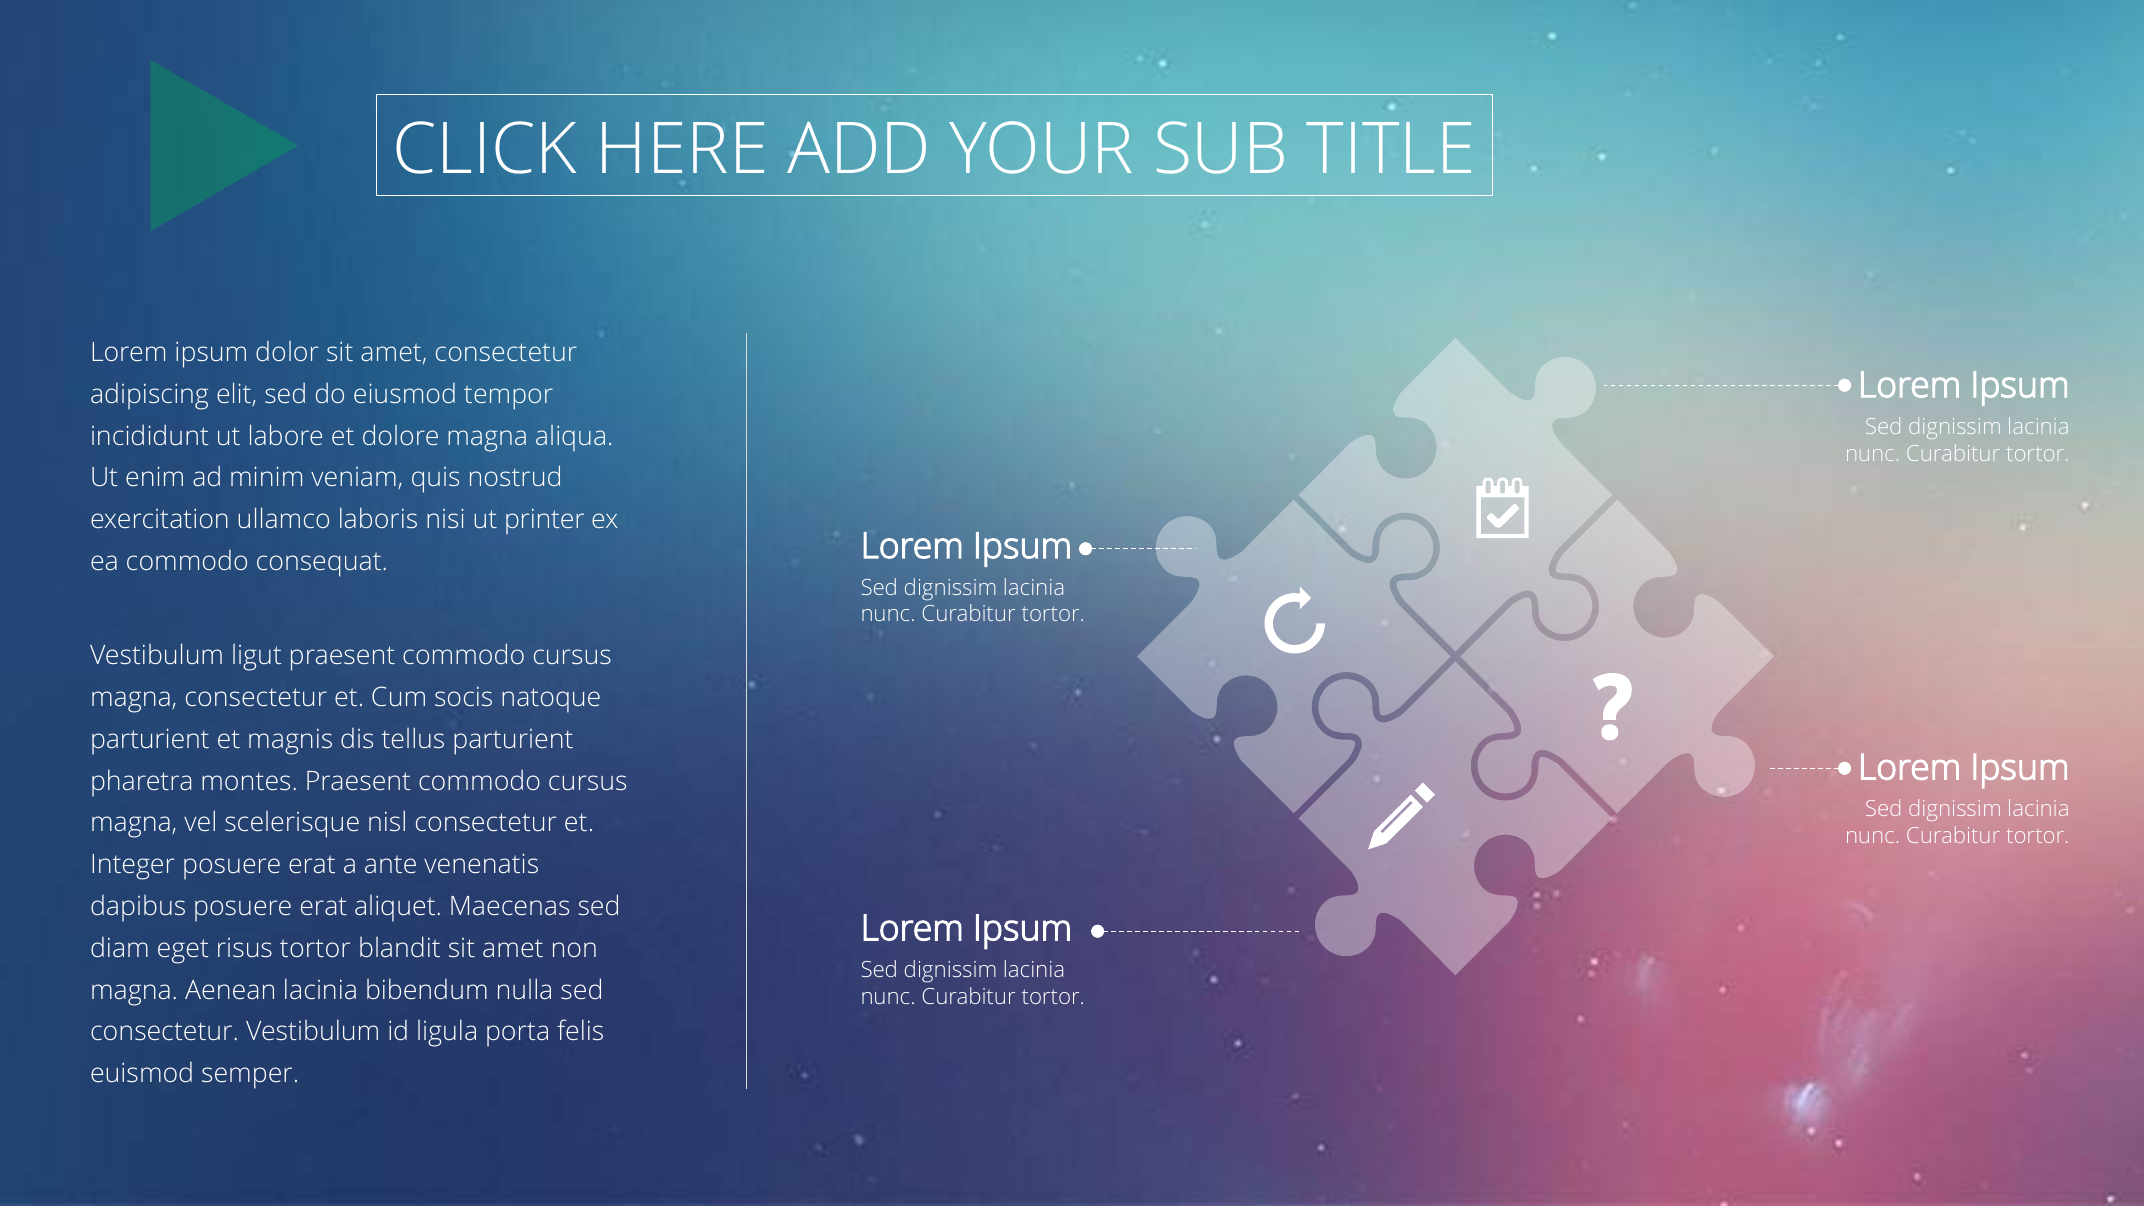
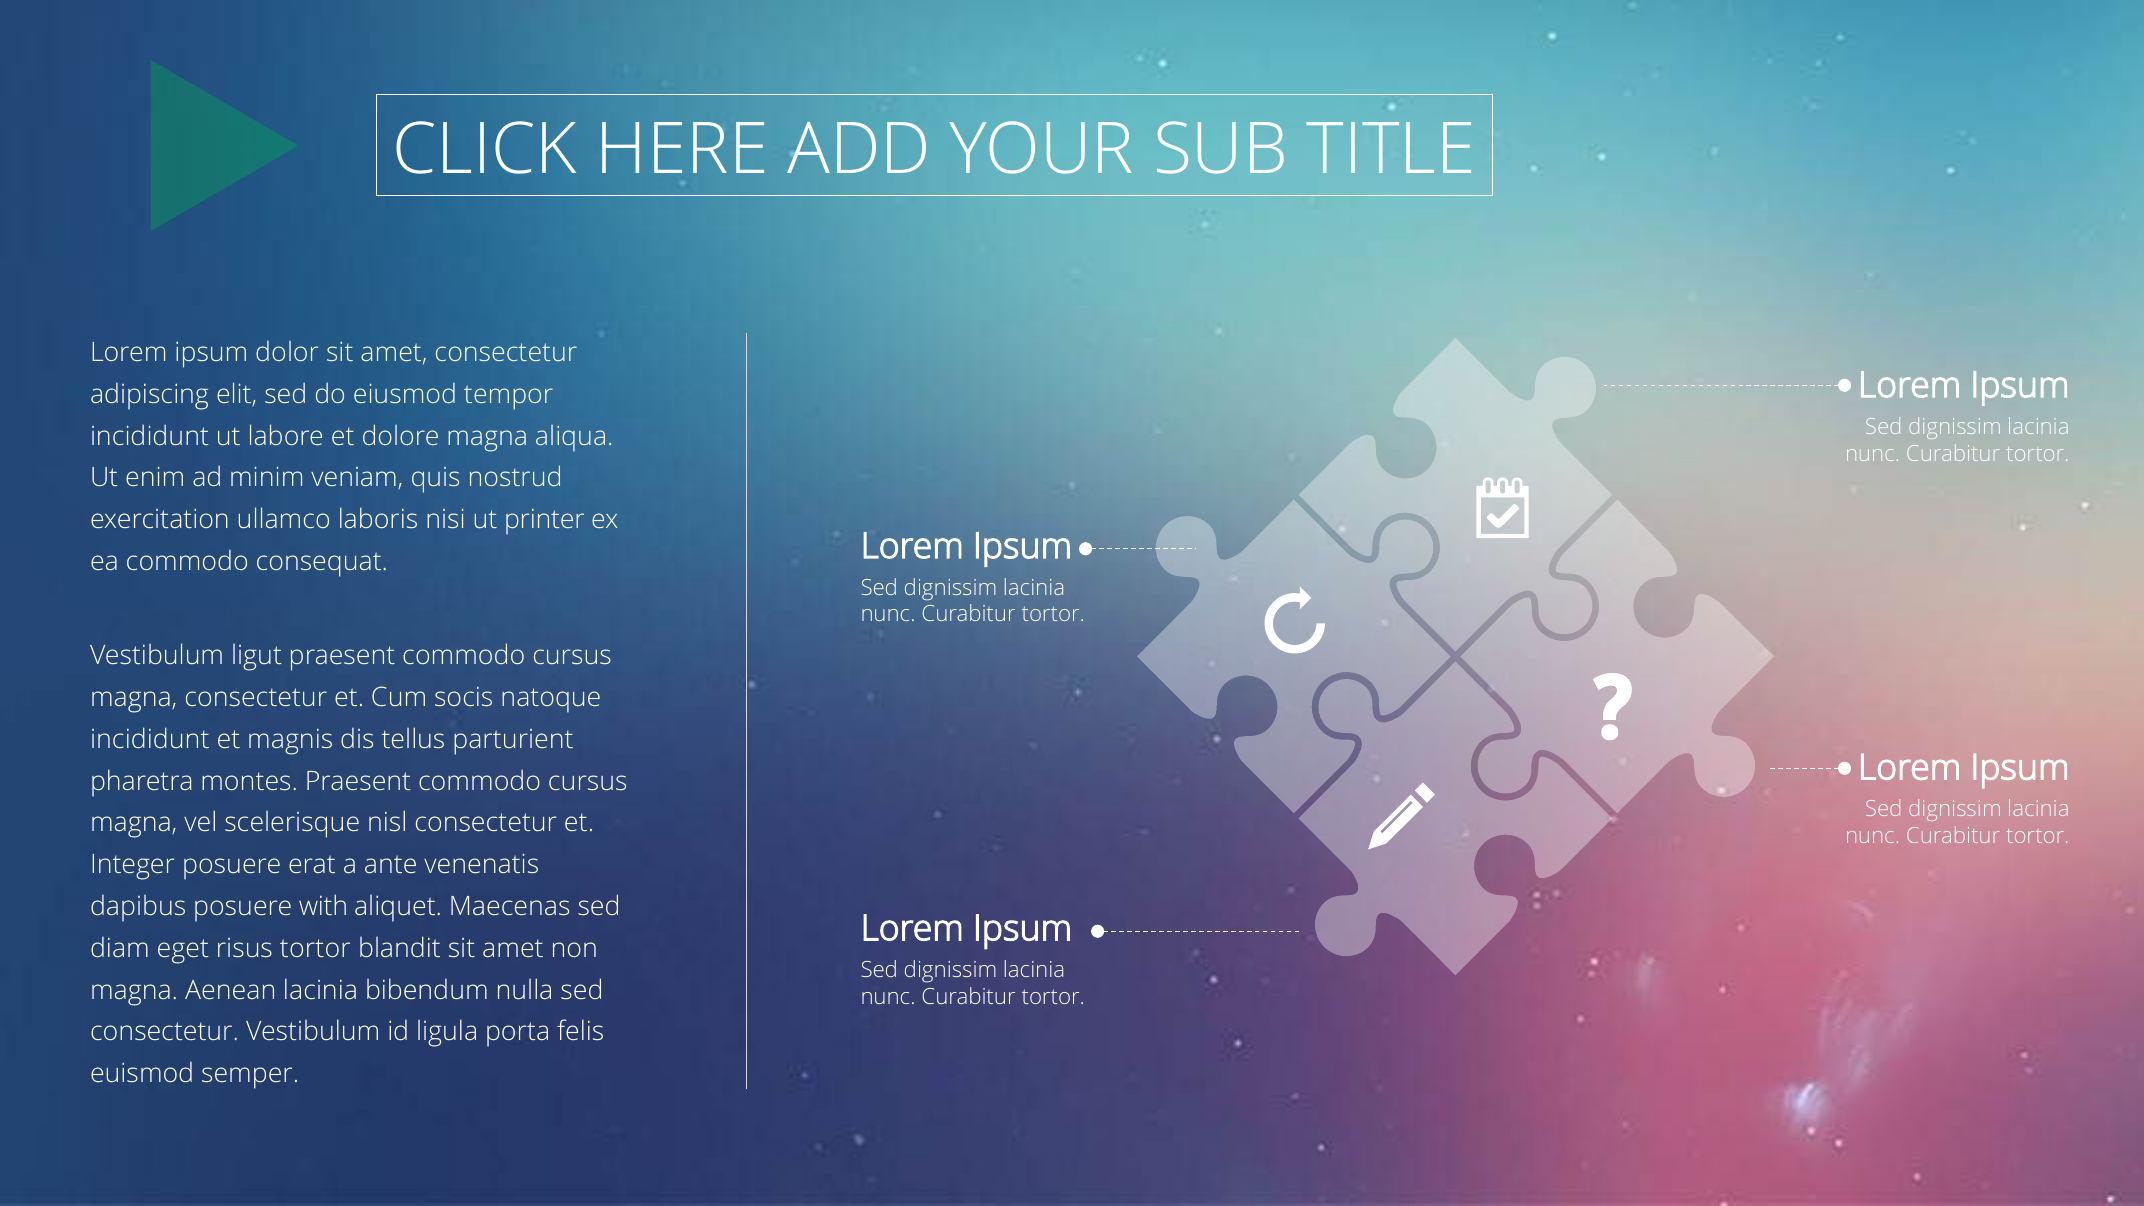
parturient at (150, 740): parturient -> incididunt
dapibus posuere erat: erat -> with
